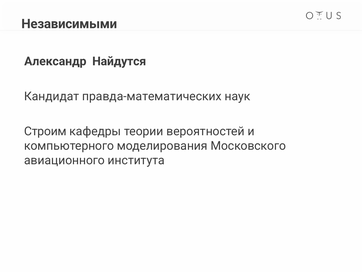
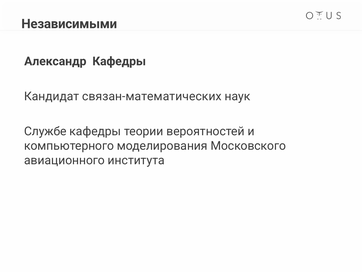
Александр Найдутся: Найдутся -> Кафедры
правда-математических: правда-математических -> связан-математических
Строим: Строим -> Службе
